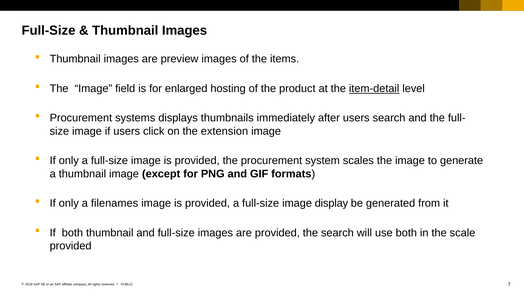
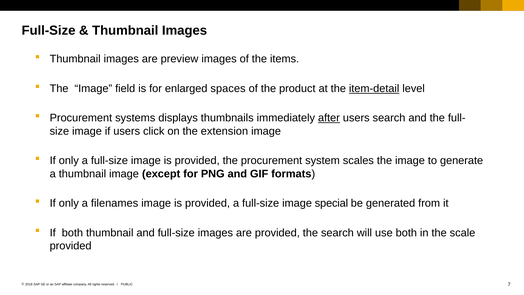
hosting: hosting -> spaces
after underline: none -> present
display: display -> special
